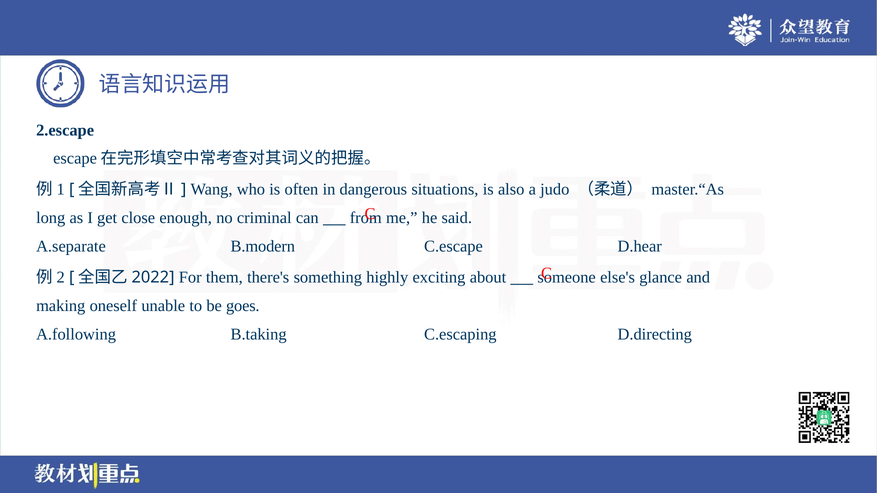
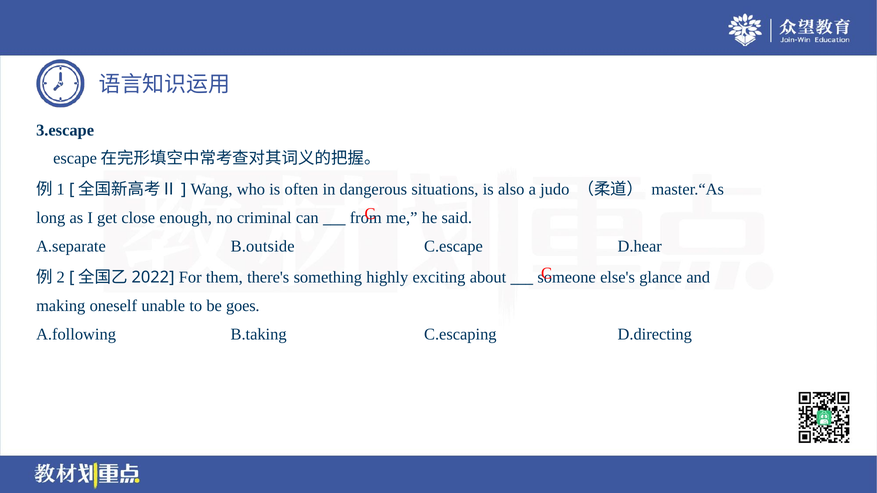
2.escape: 2.escape -> 3.escape
B.modern: B.modern -> B.outside
